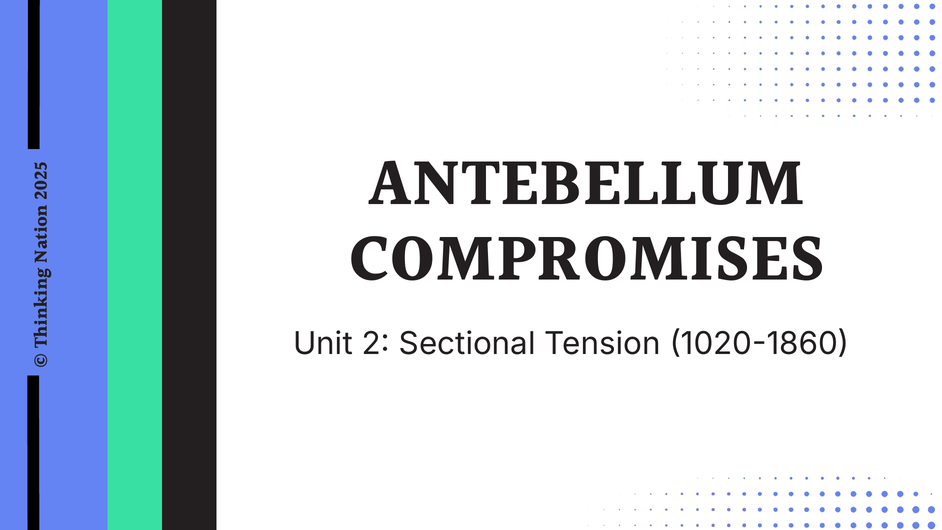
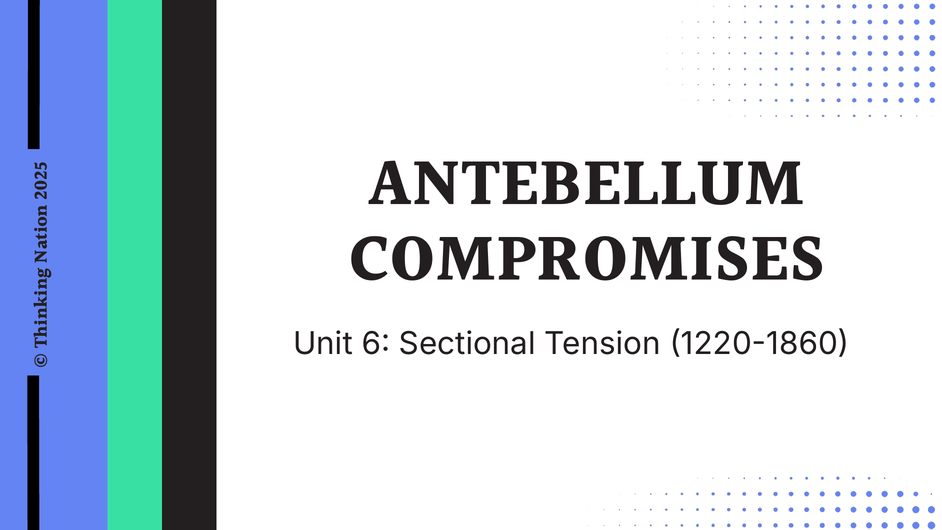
Unit 2: 2 -> 6
1020-1860: 1020-1860 -> 1220-1860
